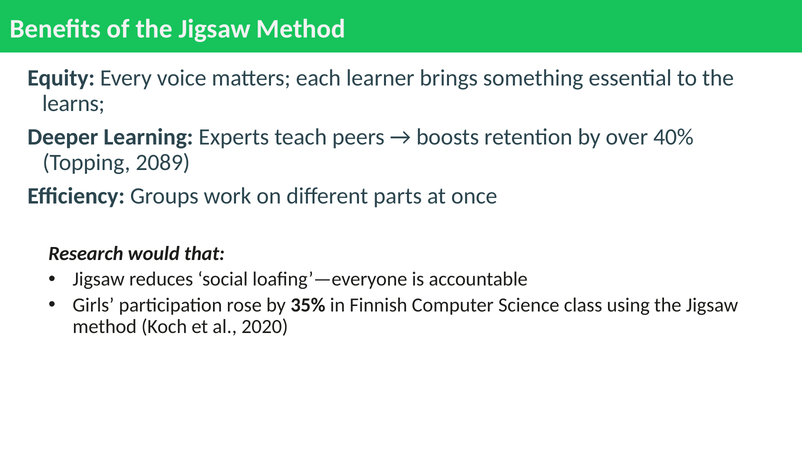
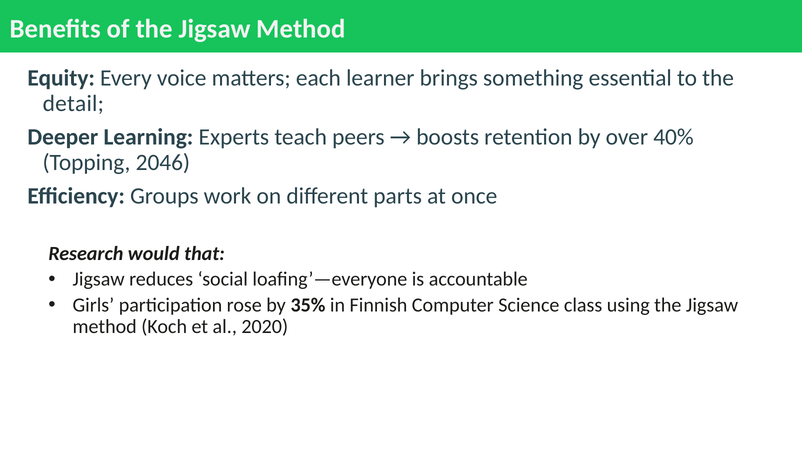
learns: learns -> detail
2089: 2089 -> 2046
